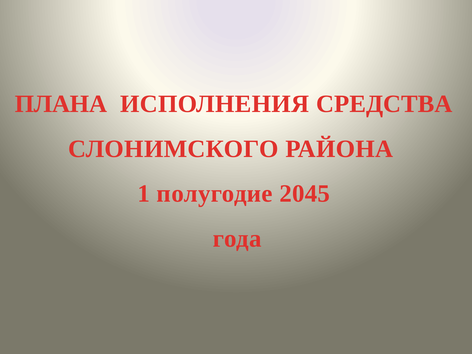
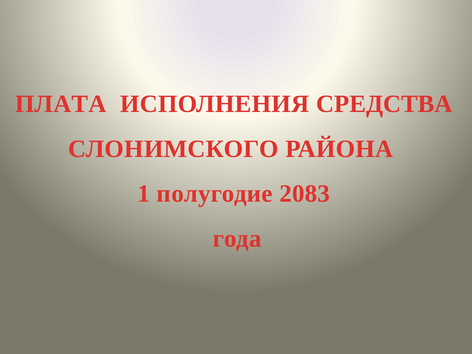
ПЛАНА: ПЛАНА -> ПЛАТА
2045: 2045 -> 2083
